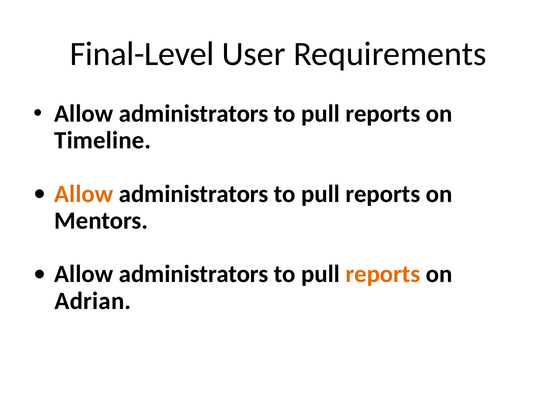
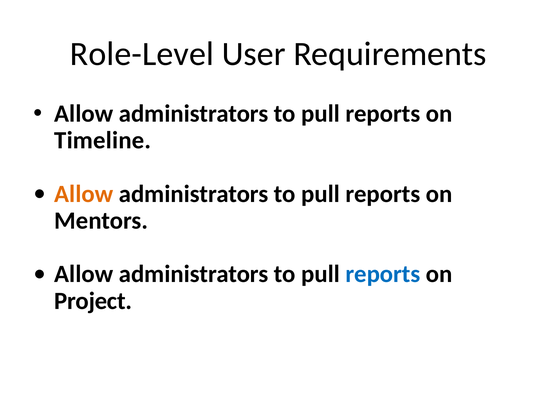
Final-Level: Final-Level -> Role-Level
reports at (383, 274) colour: orange -> blue
Adrian: Adrian -> Project
